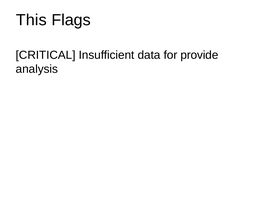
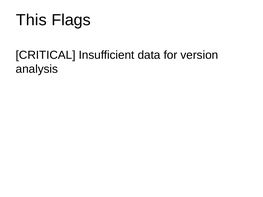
provide: provide -> version
